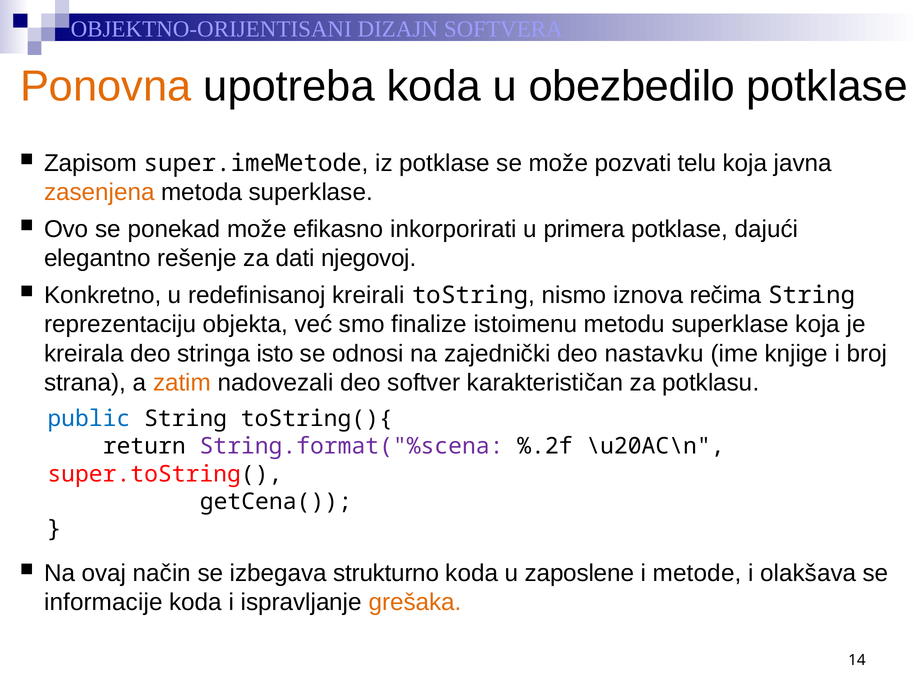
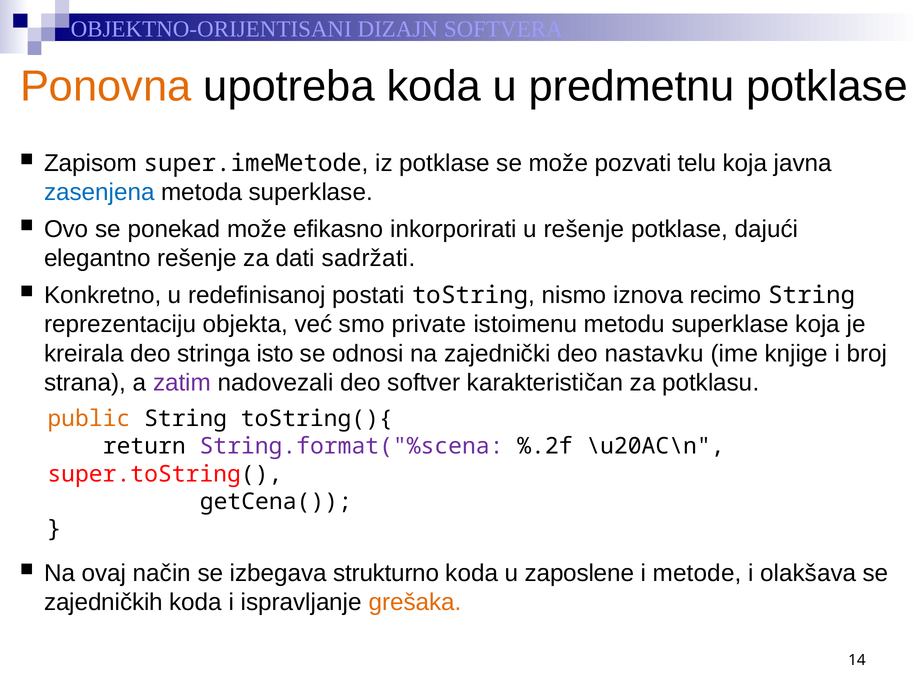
obezbedilo: obezbedilo -> predmetnu
zasenjena colour: orange -> blue
u primera: primera -> rešenje
njegovoj: njegovoj -> sadržati
kreirali: kreirali -> postati
rečima: rečima -> recimo
finalize: finalize -> private
zatim colour: orange -> purple
public colour: blue -> orange
informacije: informacije -> zajedničkih
